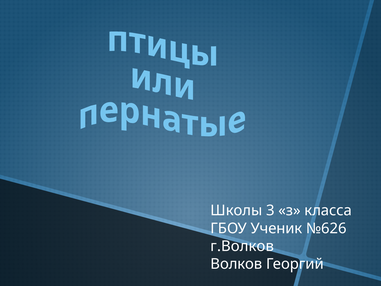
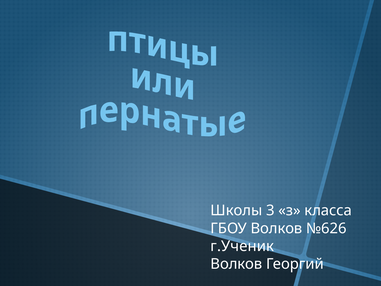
ГБОУ Ученик: Ученик -> Волков
г.Волков: г.Волков -> г.Ученик
